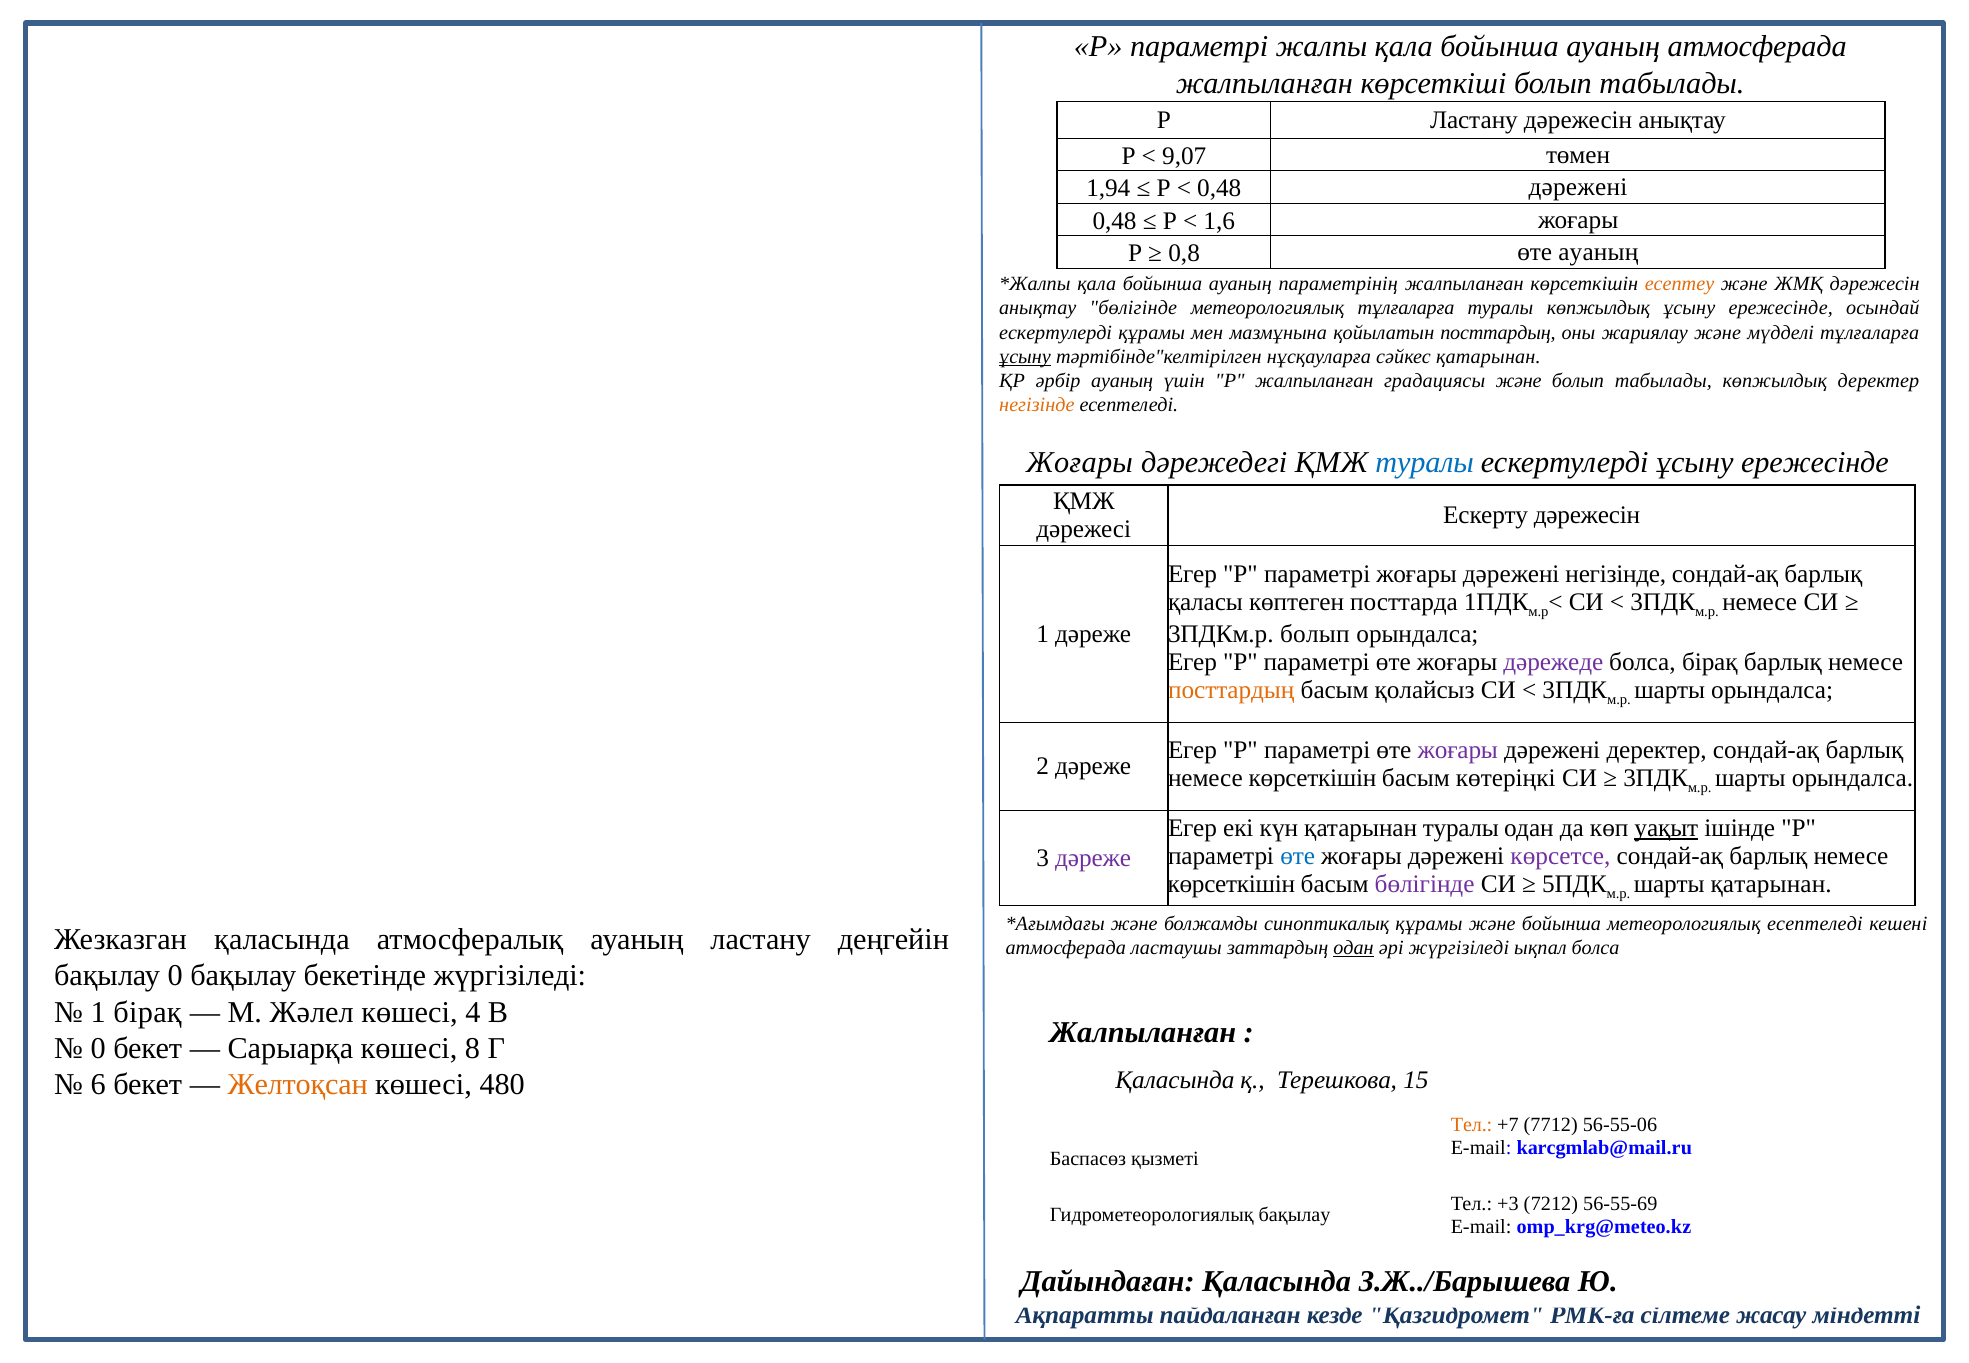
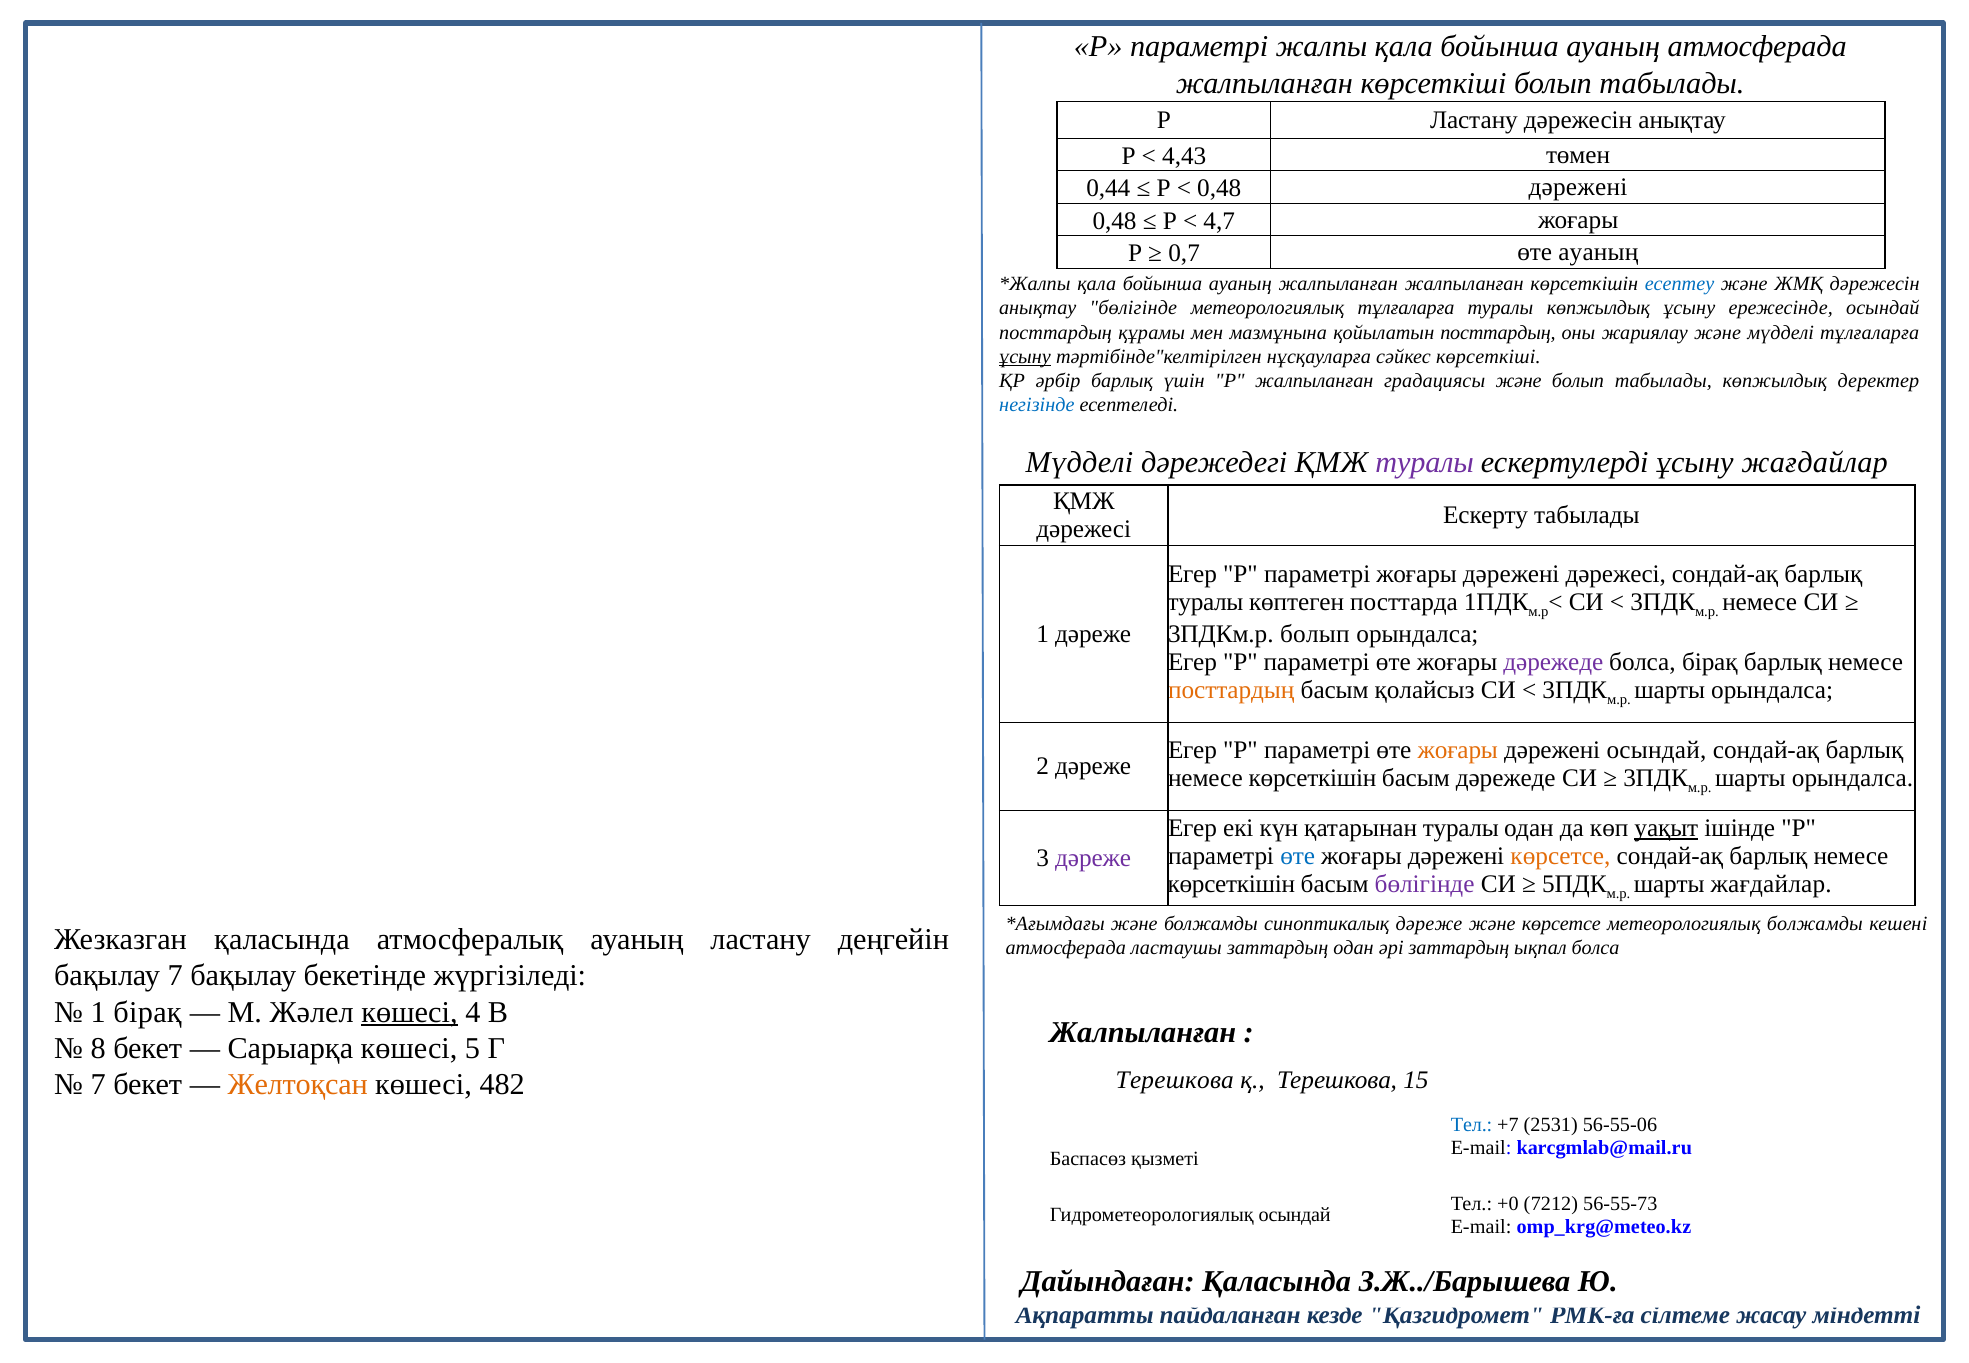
9,07: 9,07 -> 4,43
1,94: 1,94 -> 0,44
1,6: 1,6 -> 4,7
0,8: 0,8 -> 0,7
ауаның параметрінің: параметрінің -> жалпыланған
есептеу colour: orange -> blue
ескертулерді at (1056, 333): ескертулерді -> посттардың
сәйкес қатарынан: қатарынан -> көрсеткіші
әрбір ауаның: ауаның -> барлық
негізінде at (1037, 405) colour: orange -> blue
Жоғары at (1079, 463): Жоғары -> Мүдделі
туралы at (1425, 463) colour: blue -> purple
ескертулерді ұсыну ережесінде: ережесінде -> жағдайлар
Ескерту дәрежесін: дәрежесін -> табылады
дәрежені негізінде: негізінде -> дәрежесі
қаласы at (1205, 602): қаласы -> туралы
жоғары at (1458, 751) colour: purple -> orange
дәрежені деректер: деректер -> осындай
басым көтеріңкі: көтеріңкі -> дәрежеде
көрсетсе at (1561, 856) colour: purple -> orange
шарты қатарынан: қатарынан -> жағдайлар
синоптикалық құрамы: құрамы -> дәреже
және бойынша: бойынша -> көрсетсе
метеорологиялық есептеледі: есептеледі -> болжамды
одан at (1354, 948) underline: present -> none
әрі жүргізіледі: жүргізіледі -> заттардың
бақылау 0: 0 -> 7
көшесі at (409, 1012) underline: none -> present
0 at (98, 1049): 0 -> 8
8: 8 -> 5
Қаласында at (1175, 1081): Қаласында -> Терешкова
6 at (98, 1085): 6 -> 7
480: 480 -> 482
Тел at (1472, 1125) colour: orange -> blue
7712: 7712 -> 2531
+3: +3 -> +0
56-55-69: 56-55-69 -> 56-55-73
Гидрометеорологиялық бақылау: бақылау -> осындай
